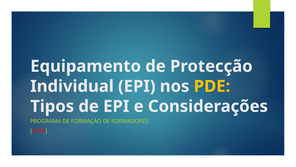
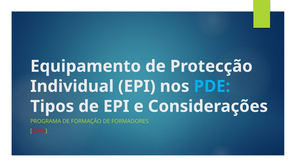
PDE colour: yellow -> light blue
